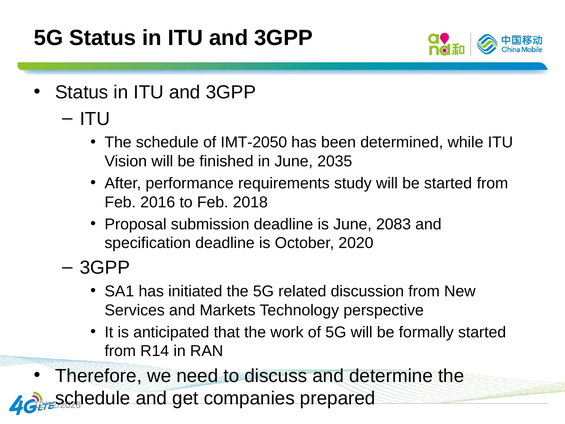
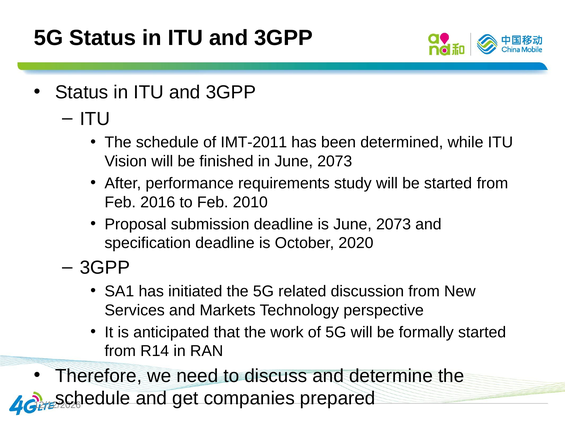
IMT-2050: IMT-2050 -> IMT-2011
in June 2035: 2035 -> 2073
2018: 2018 -> 2010
is June 2083: 2083 -> 2073
